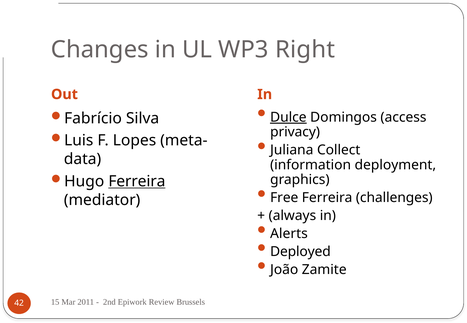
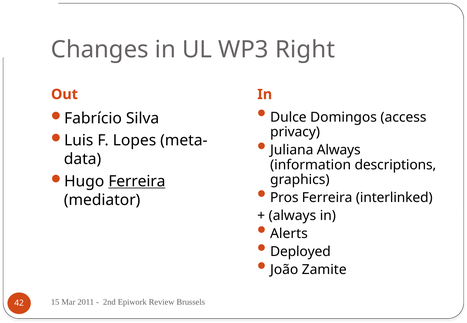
Dulce underline: present -> none
Juliana Collect: Collect -> Always
deployment: deployment -> descriptions
Free: Free -> Pros
challenges: challenges -> interlinked
